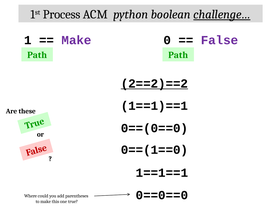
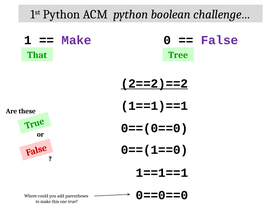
1st Process: Process -> Python
challenge… underline: present -> none
Path at (37, 55): Path -> That
Path at (178, 55): Path -> Tree
